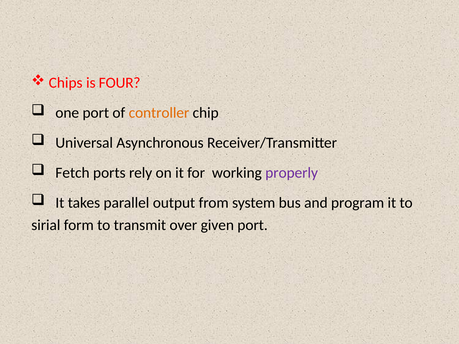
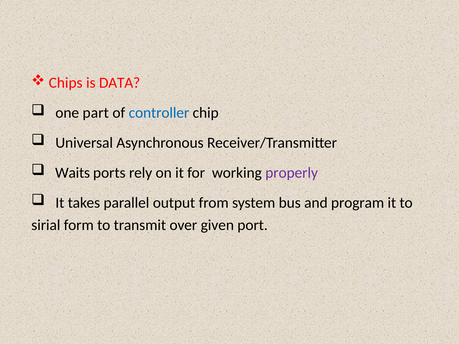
FOUR: FOUR -> DATA
one port: port -> part
controller colour: orange -> blue
Fetch: Fetch -> Waits
